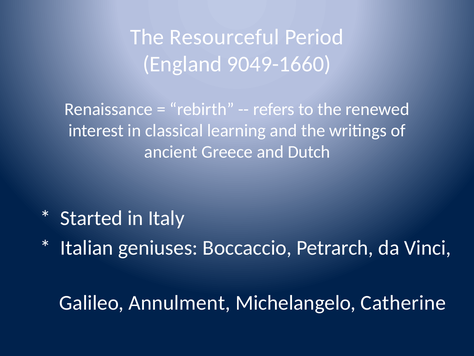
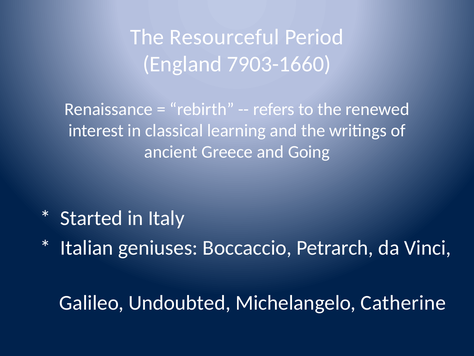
9049-1660: 9049-1660 -> 7903-1660
Dutch: Dutch -> Going
Annulment: Annulment -> Undoubted
